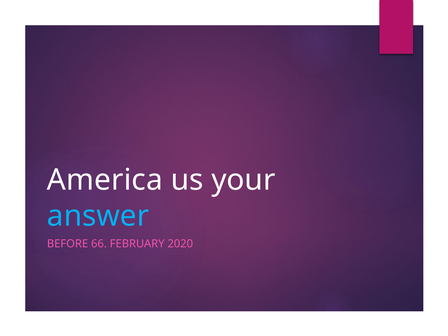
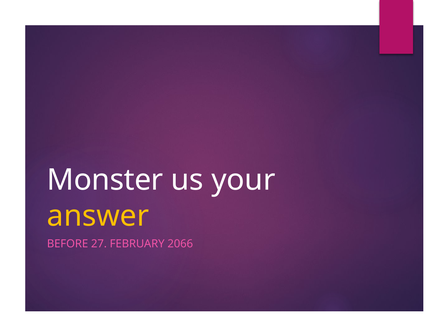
America: America -> Monster
answer colour: light blue -> yellow
66: 66 -> 27
2020: 2020 -> 2066
